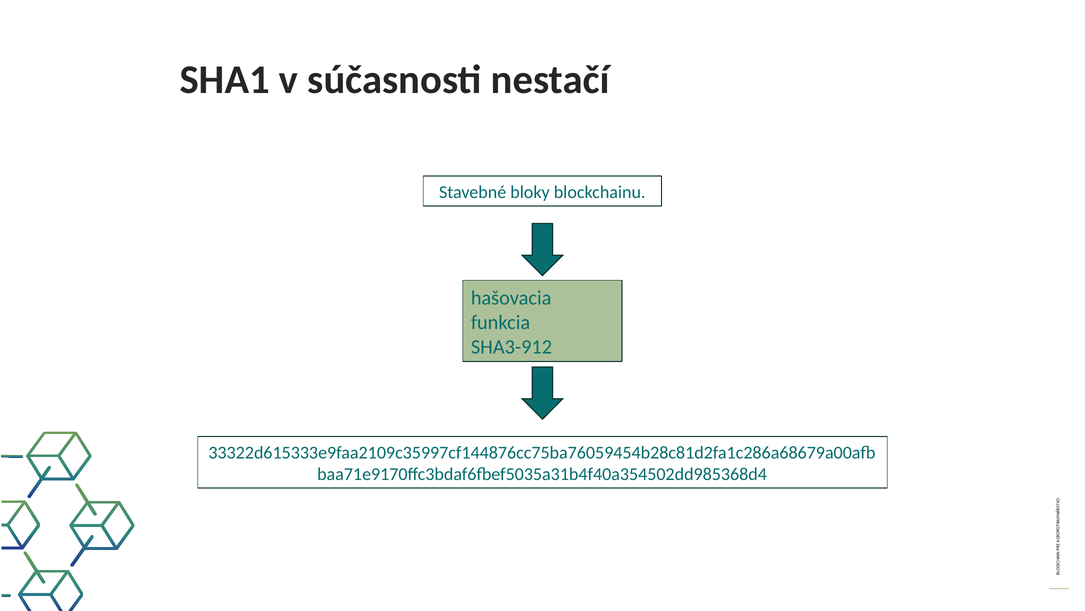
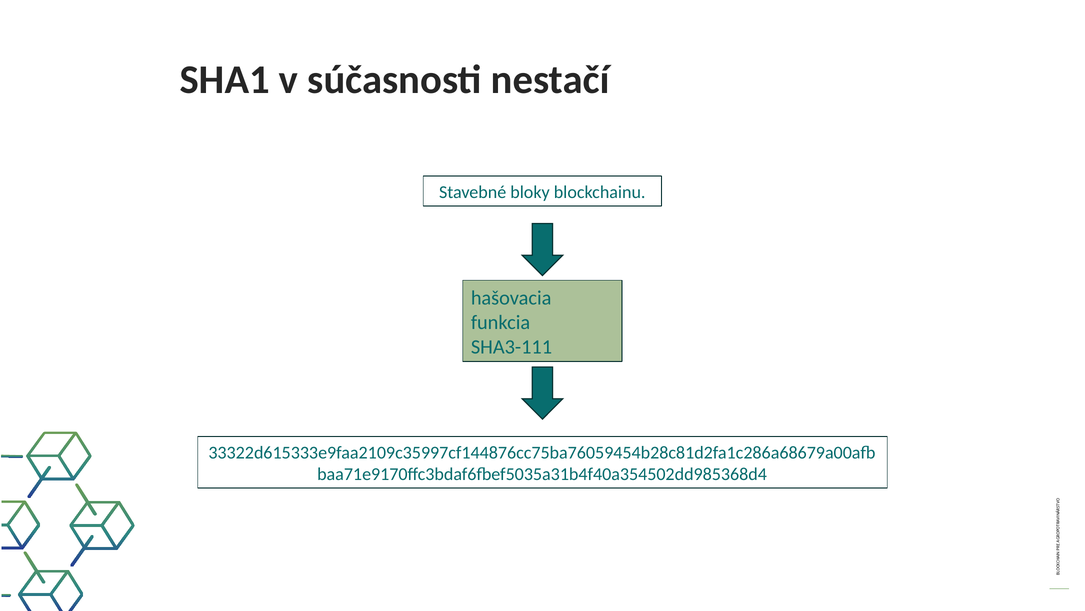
SHA3-912: SHA3-912 -> SHA3-111
